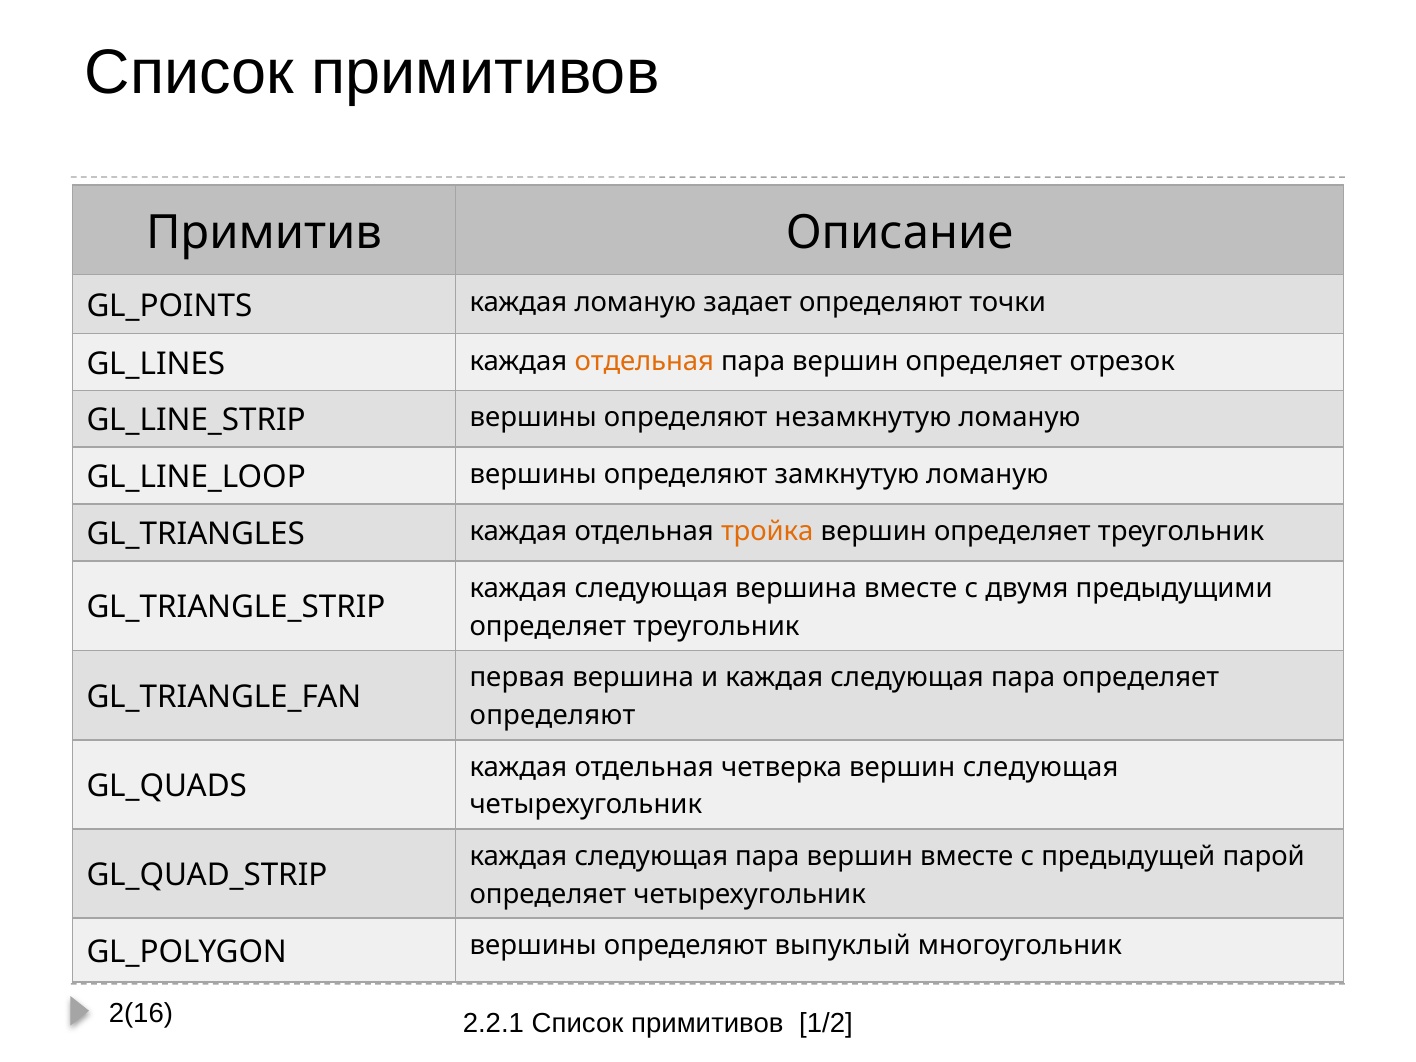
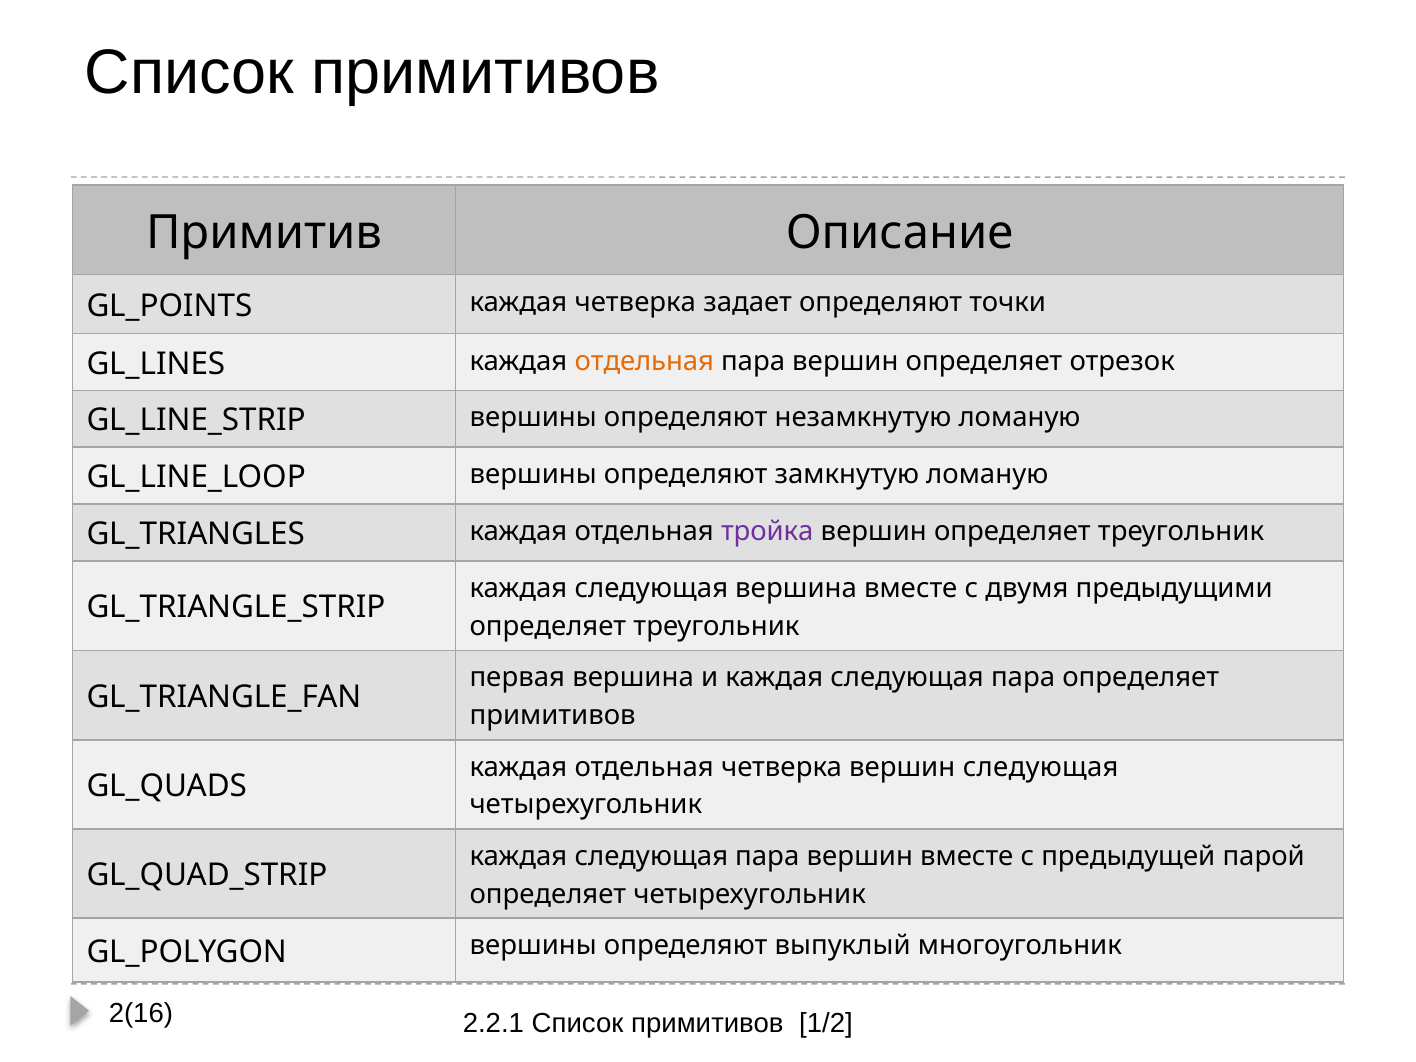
каждая ломаную: ломаную -> четверка
тройка colour: orange -> purple
определяют at (553, 715): определяют -> примитивов
